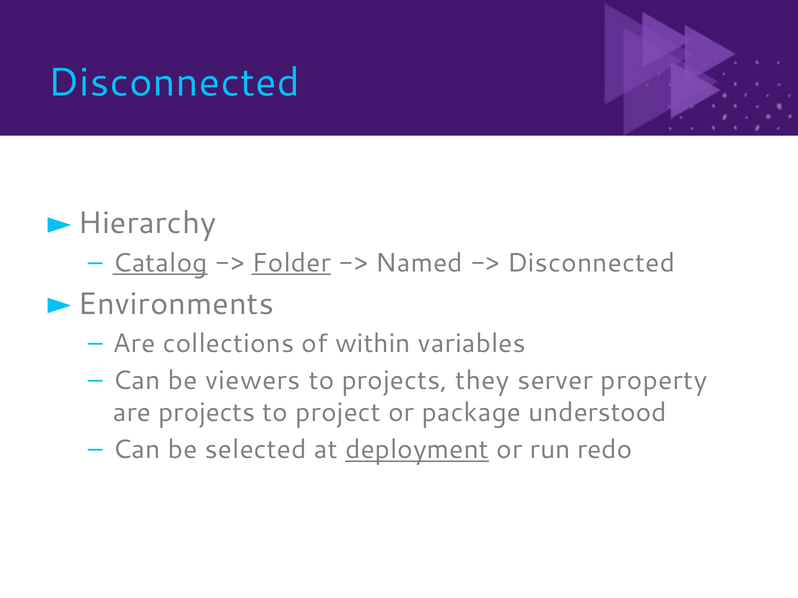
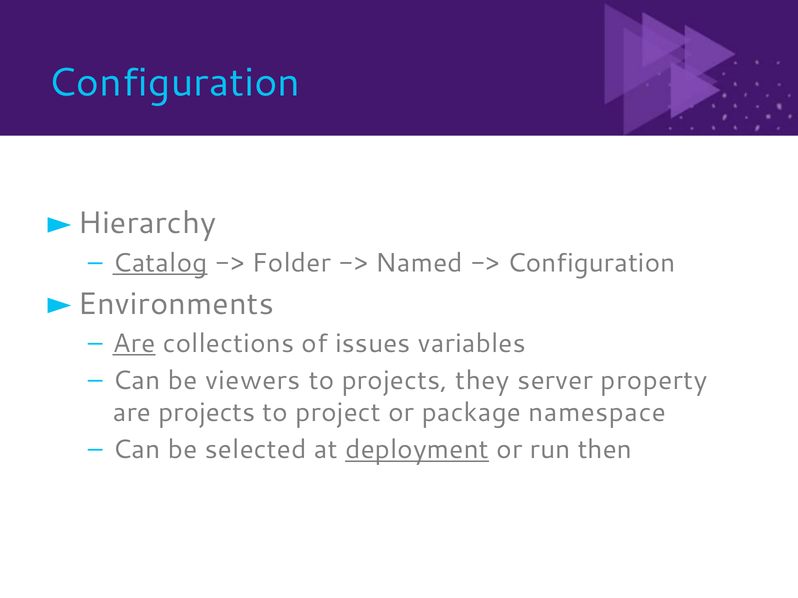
Disconnected at (174, 82): Disconnected -> Configuration
Folder underline: present -> none
Disconnected at (591, 263): Disconnected -> Configuration
Are at (134, 344) underline: none -> present
within: within -> issues
understood: understood -> namespace
redo: redo -> then
